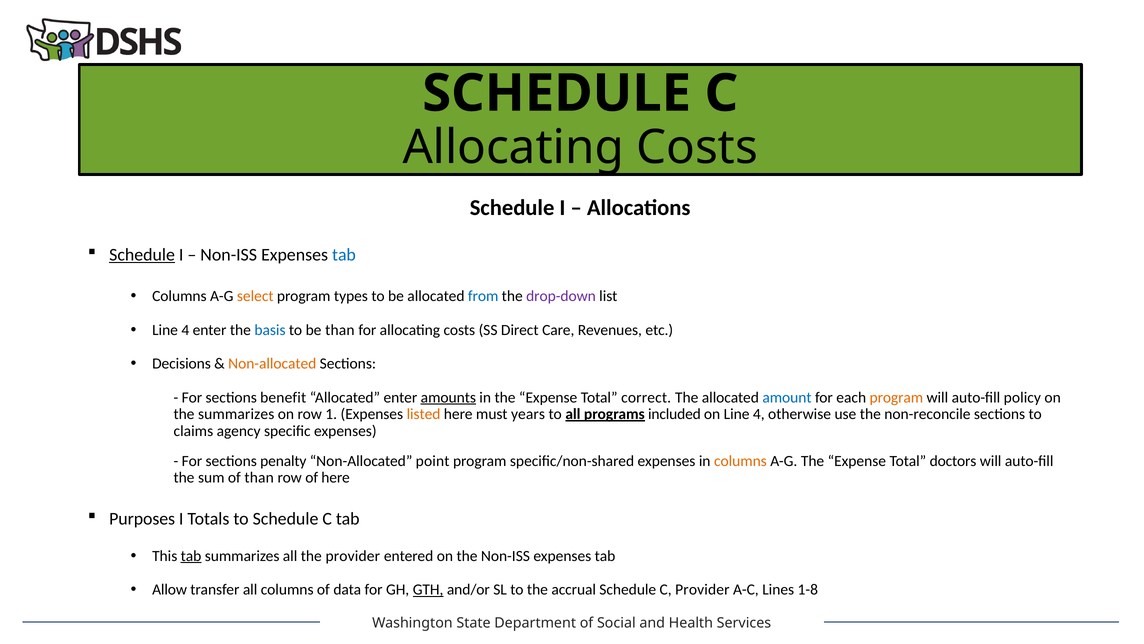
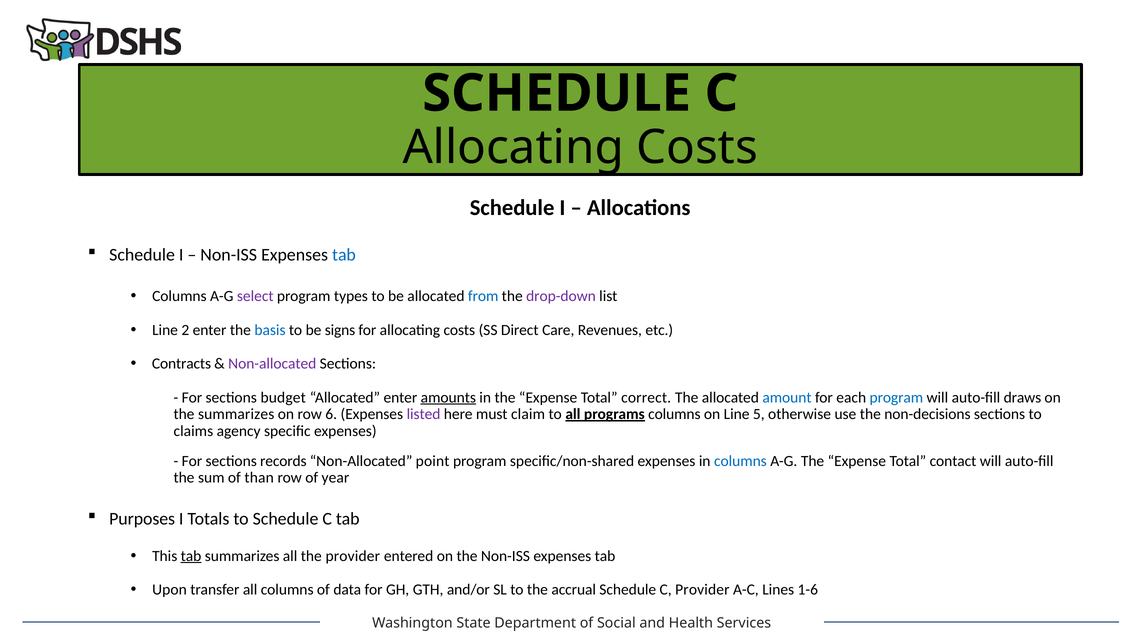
Schedule at (142, 255) underline: present -> none
select colour: orange -> purple
4 at (185, 330): 4 -> 2
be than: than -> signs
Decisions: Decisions -> Contracts
Non-allocated at (272, 363) colour: orange -> purple
benefit: benefit -> budget
program at (896, 397) colour: orange -> blue
policy: policy -> draws
1: 1 -> 6
listed colour: orange -> purple
years: years -> claim
programs included: included -> columns
on Line 4: 4 -> 5
non-reconcile: non-reconcile -> non-decisions
penalty: penalty -> records
columns at (740, 461) colour: orange -> blue
doctors: doctors -> contact
of here: here -> year
Allow: Allow -> Upon
GTH underline: present -> none
1-8: 1-8 -> 1-6
